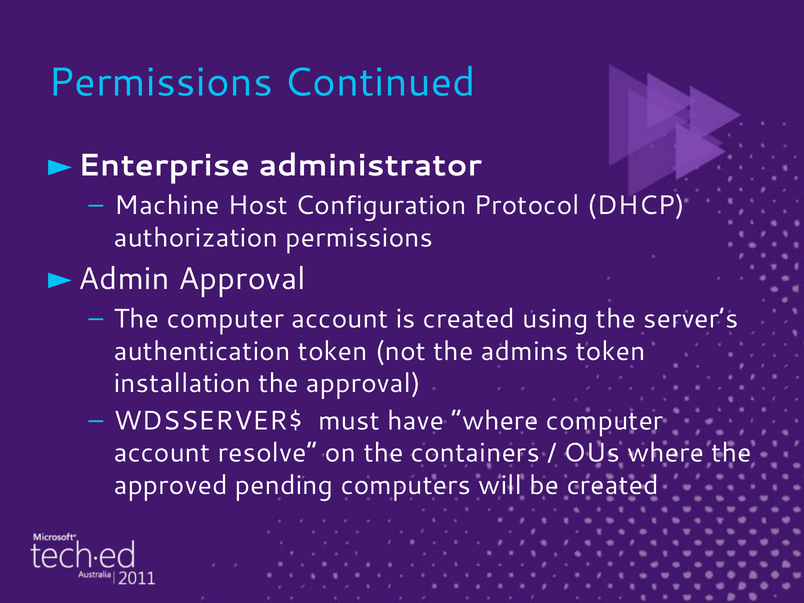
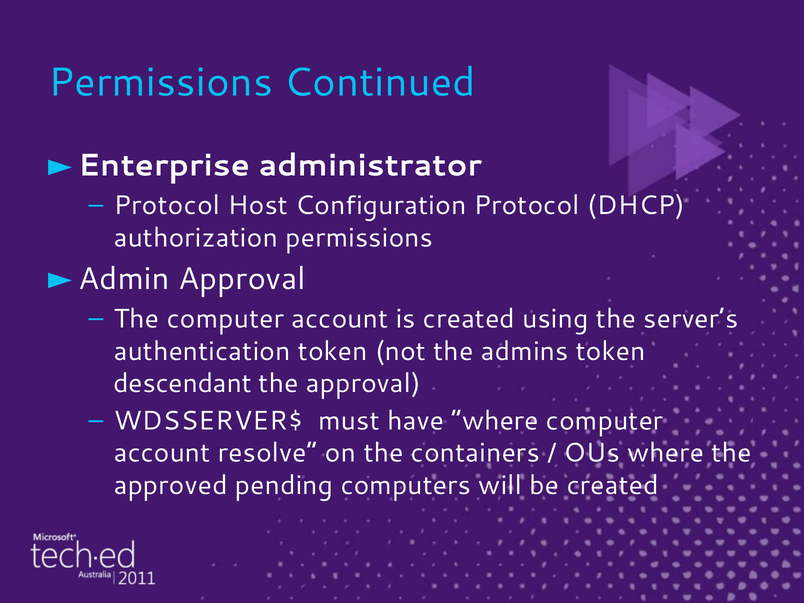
Machine at (167, 206): Machine -> Protocol
installation: installation -> descendant
